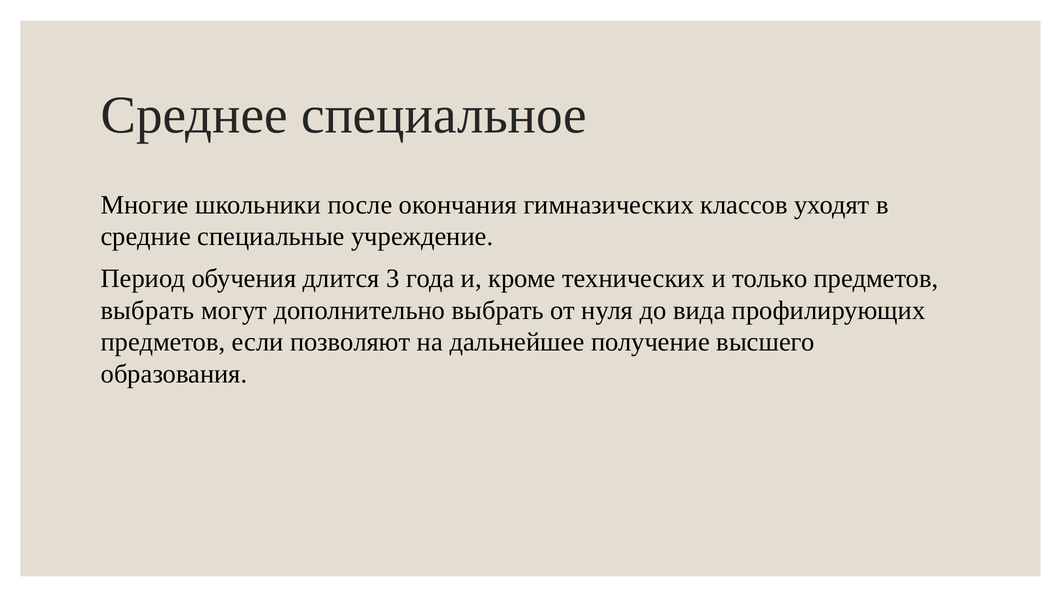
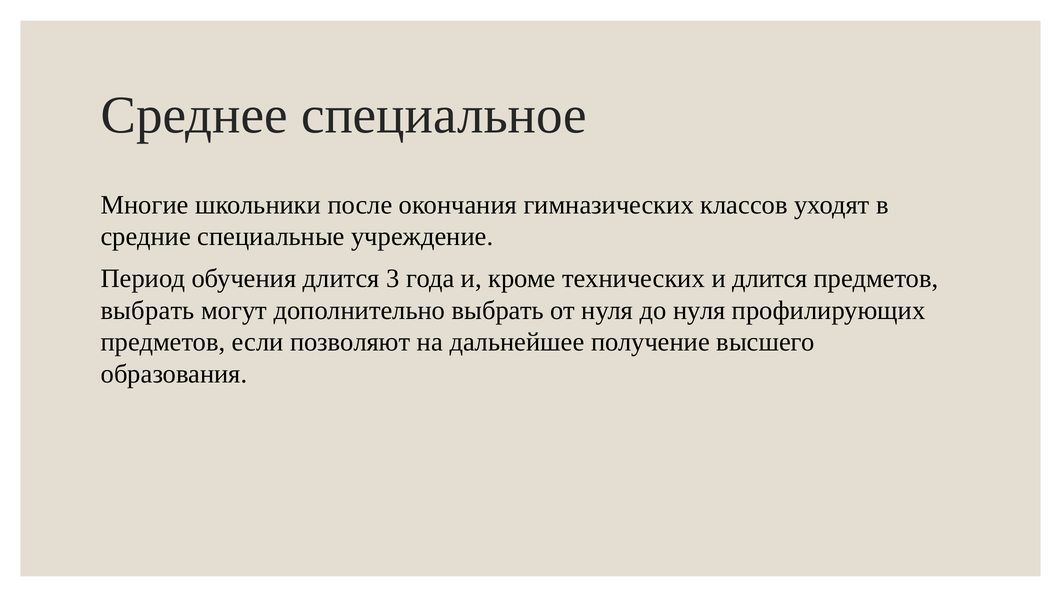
и только: только -> длится
до вида: вида -> нуля
